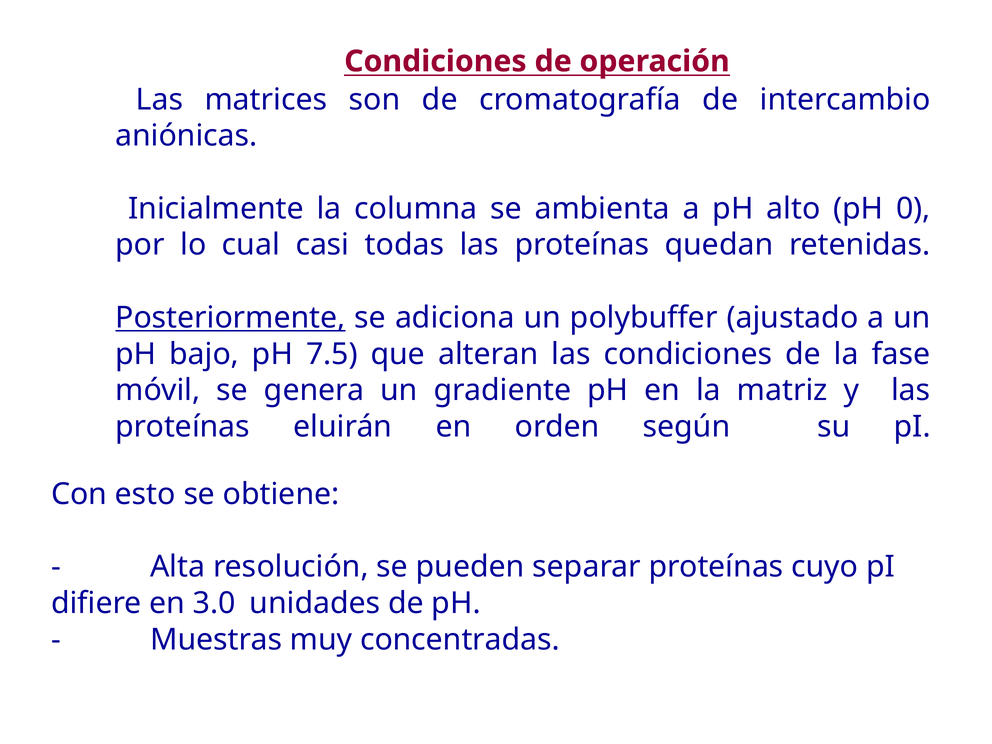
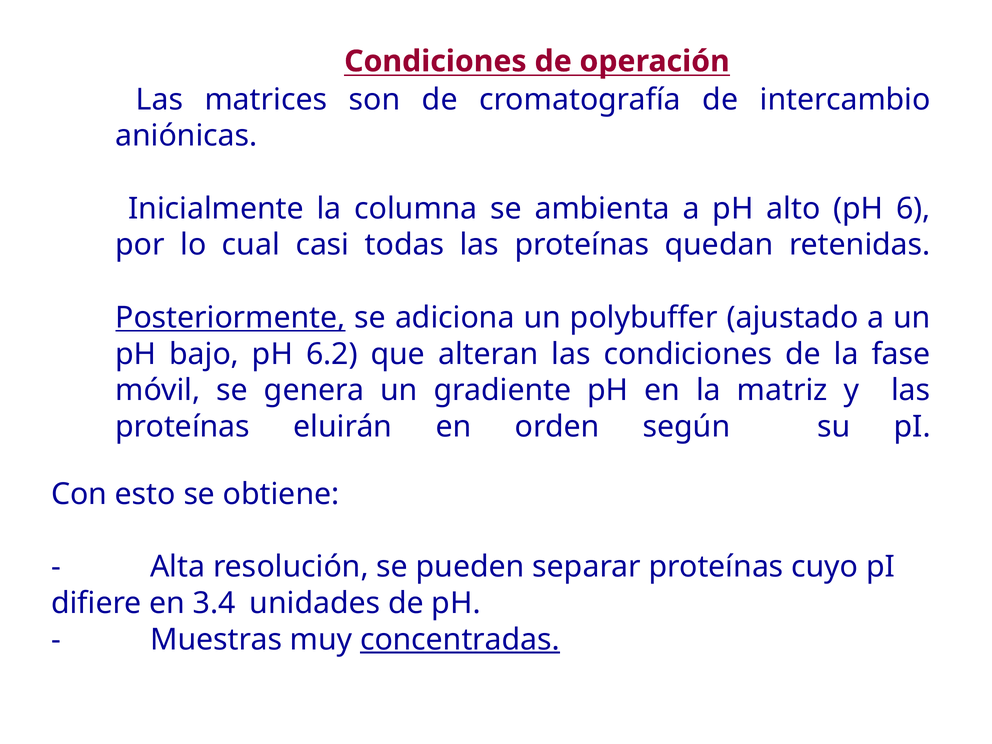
0: 0 -> 6
7.5: 7.5 -> 6.2
3.0: 3.0 -> 3.4
concentradas underline: none -> present
